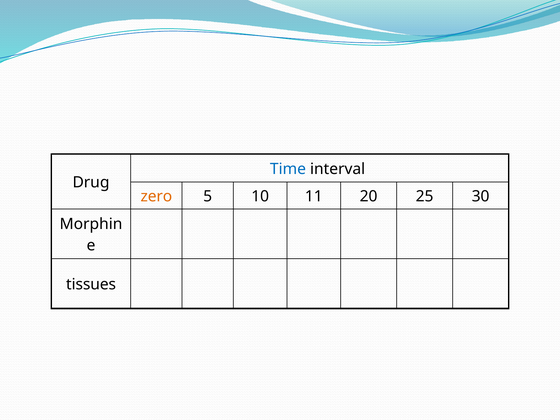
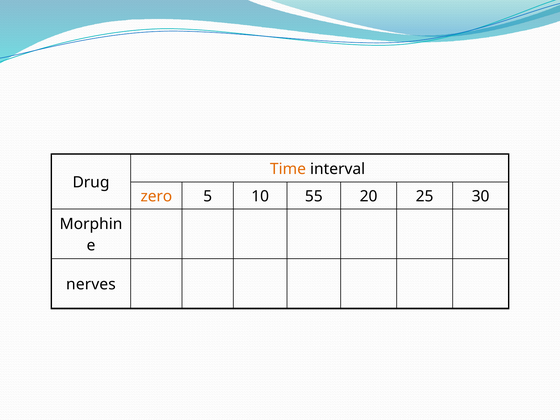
Time colour: blue -> orange
11: 11 -> 55
tissues: tissues -> nerves
